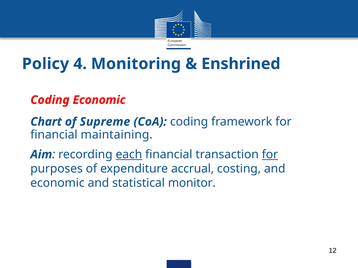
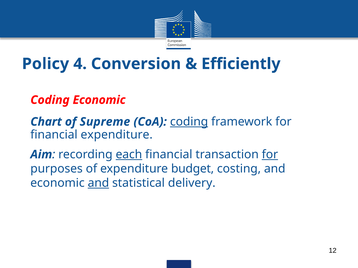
Monitoring: Monitoring -> Conversion
Enshrined: Enshrined -> Efficiently
coding at (189, 122) underline: none -> present
financial maintaining: maintaining -> expenditure
accrual: accrual -> budget
and at (98, 183) underline: none -> present
monitor: monitor -> delivery
